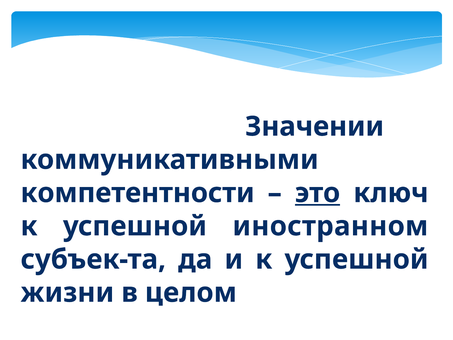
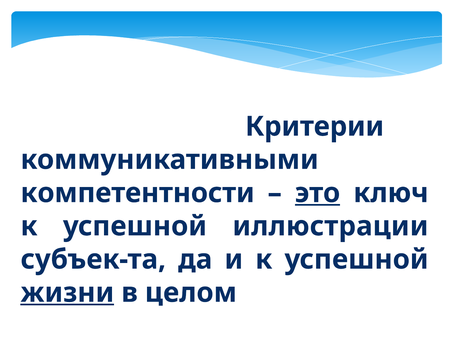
Значении: Значении -> Критерии
иностранном: иностранном -> иллюстрации
жизни underline: none -> present
